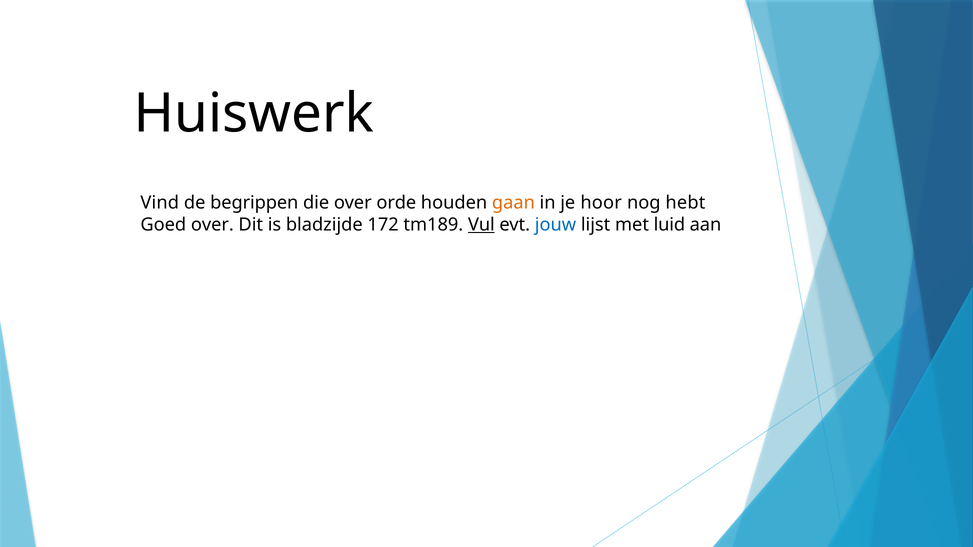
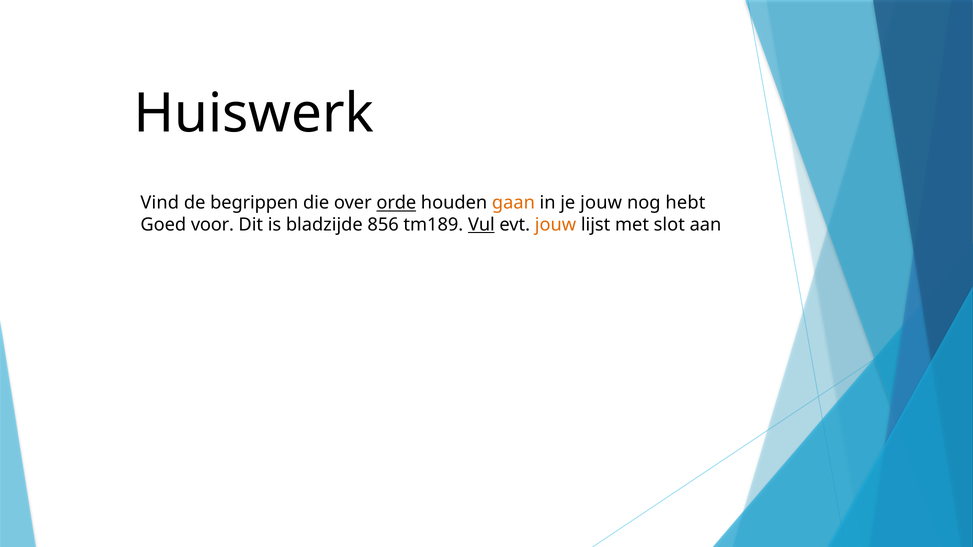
orde underline: none -> present
je hoor: hoor -> jouw
Goed over: over -> voor
172: 172 -> 856
jouw at (555, 225) colour: blue -> orange
luid: luid -> slot
